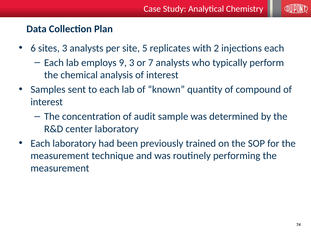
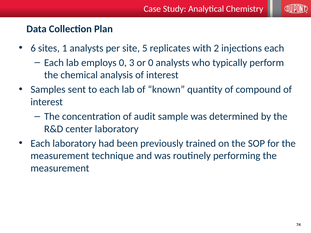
sites 3: 3 -> 1
employs 9: 9 -> 0
or 7: 7 -> 0
